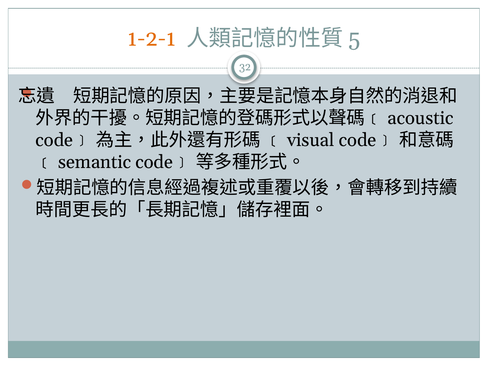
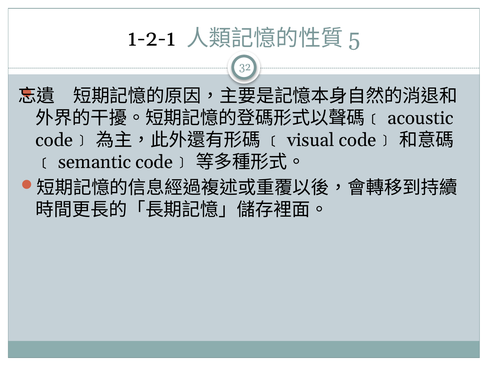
1-2-1 colour: orange -> black
